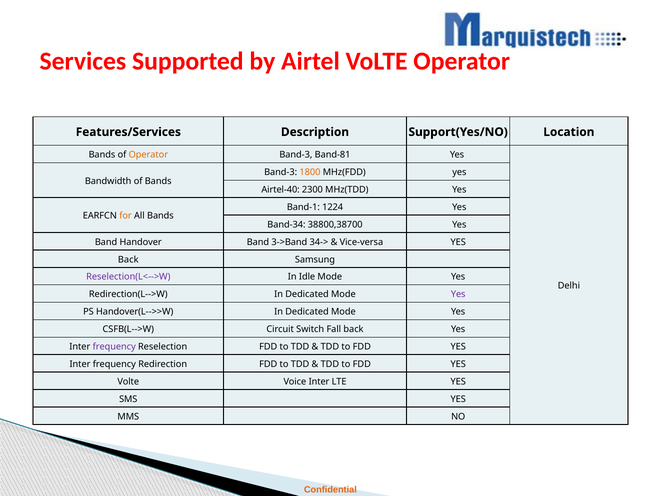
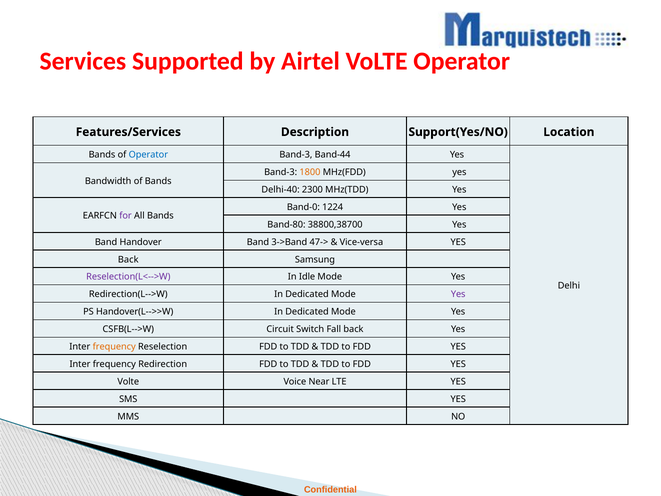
Operator at (148, 155) colour: orange -> blue
Band-81: Band-81 -> Band-44
Airtel-40: Airtel-40 -> Delhi-40
Band-1: Band-1 -> Band-0
for colour: orange -> purple
Band-34: Band-34 -> Band-80
34->: 34-> -> 47->
frequency at (114, 347) colour: purple -> orange
Voice Inter: Inter -> Near
